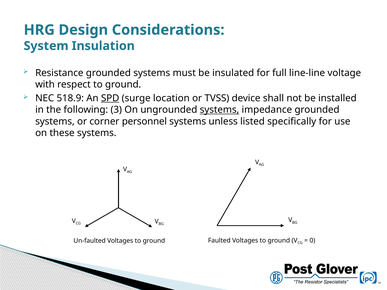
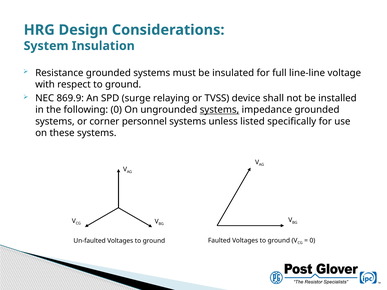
518.9: 518.9 -> 869.9
SPD underline: present -> none
location: location -> relaying
following 3: 3 -> 0
